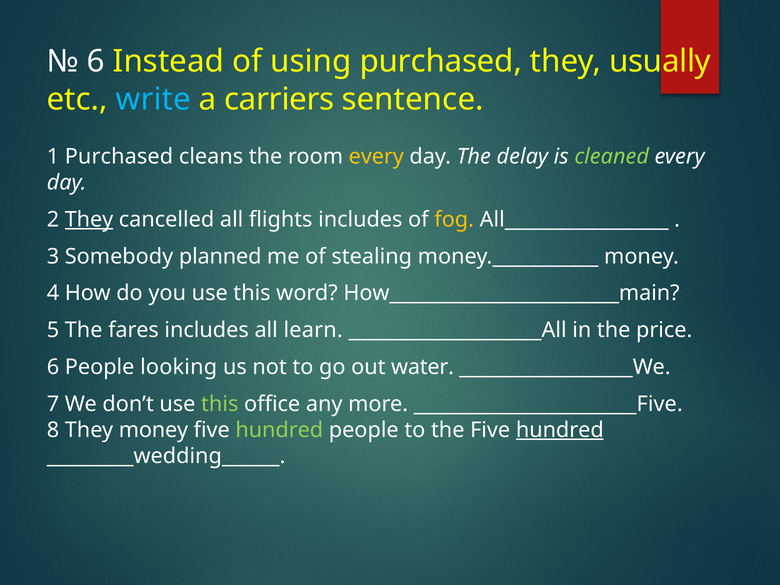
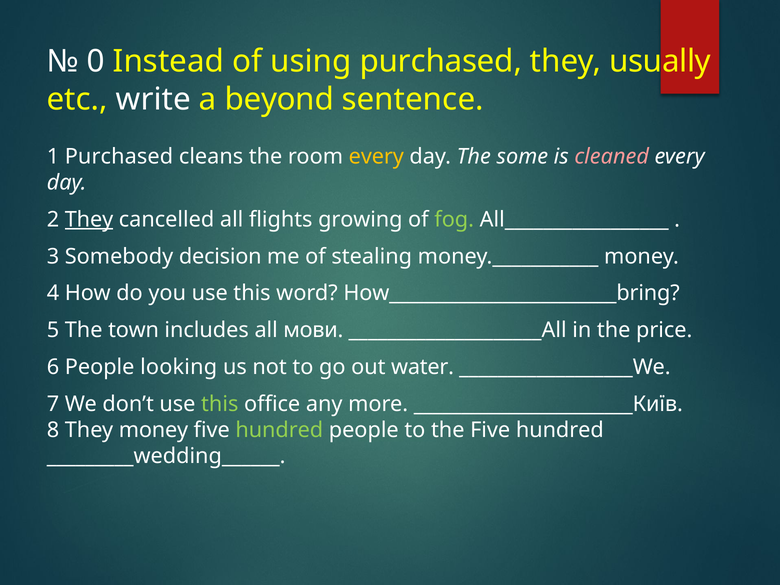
6 at (96, 62): 6 -> 0
write colour: light blue -> white
carriers: carriers -> beyond
delay: delay -> some
cleaned colour: light green -> pink
flights includes: includes -> growing
fog colour: yellow -> light green
planned: planned -> decision
How________________________main: How________________________main -> How________________________bring
fares: fares -> town
learn: learn -> мови
_______________________Five: _______________________Five -> _______________________Київ
hundred at (560, 430) underline: present -> none
